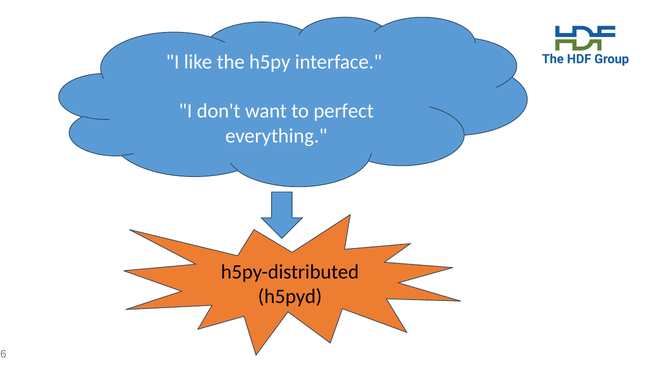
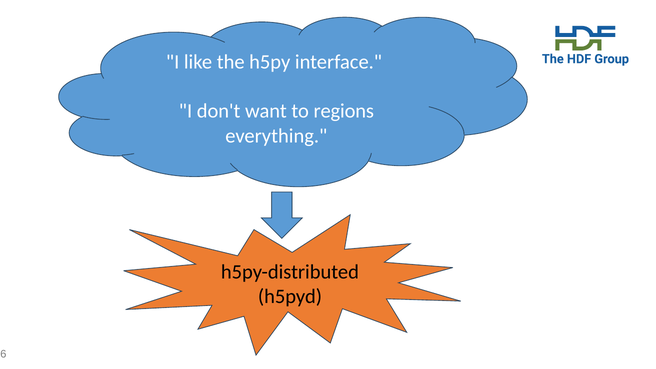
perfect: perfect -> regions
